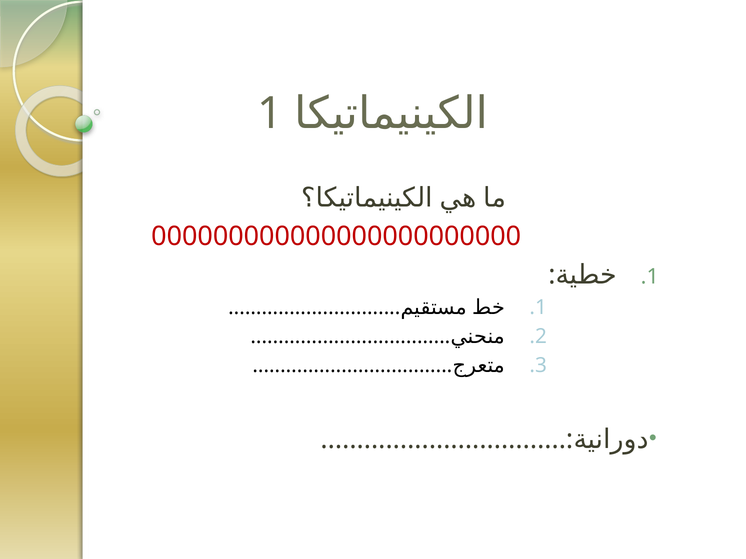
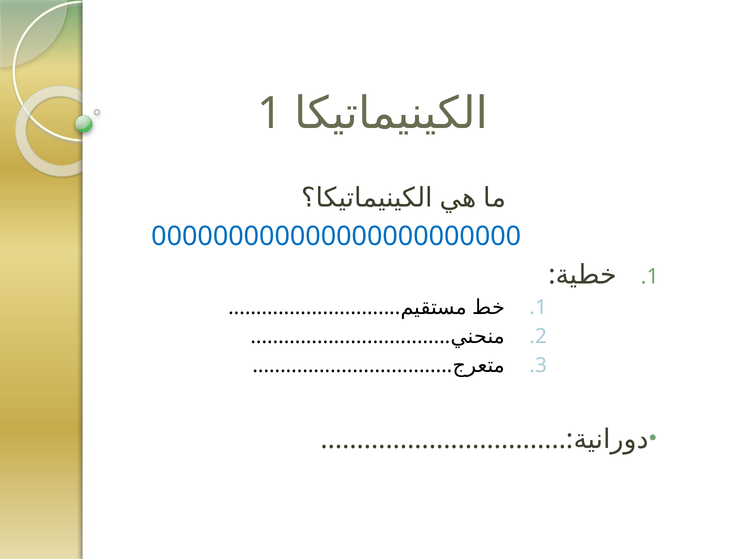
000000000000000000000000 colour: red -> blue
